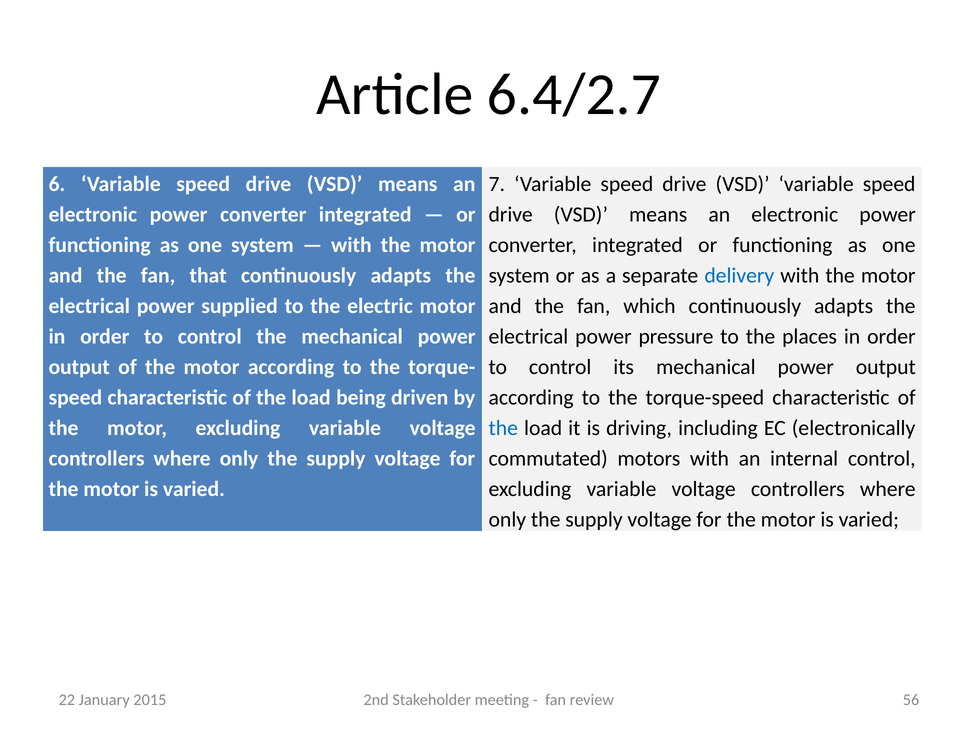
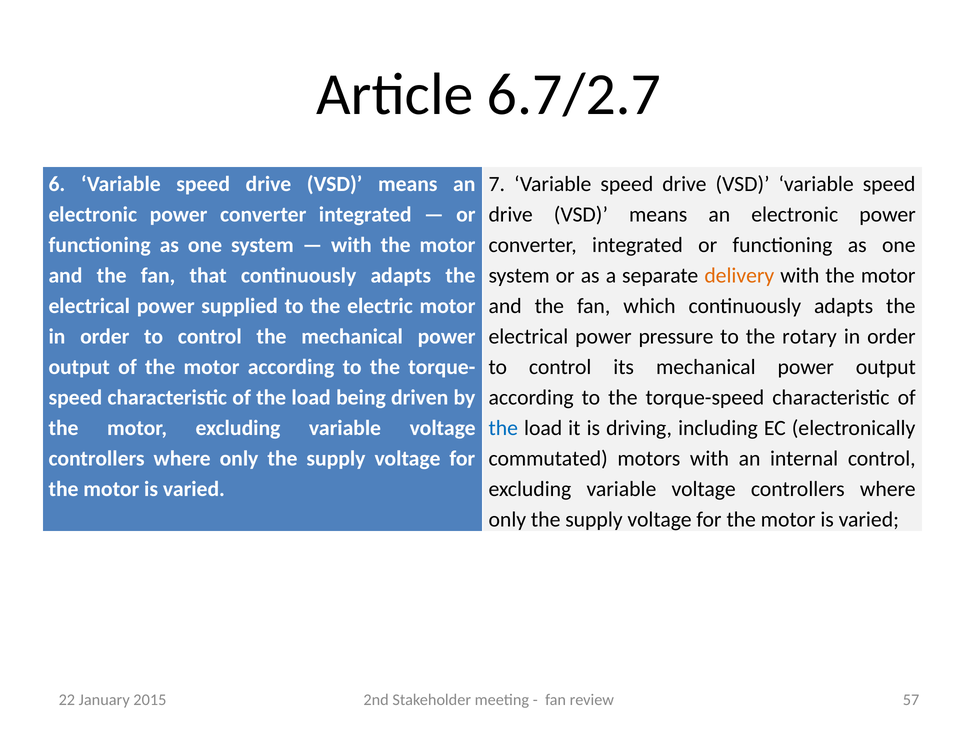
6.4/2.7: 6.4/2.7 -> 6.7/2.7
delivery colour: blue -> orange
places: places -> rotary
56: 56 -> 57
